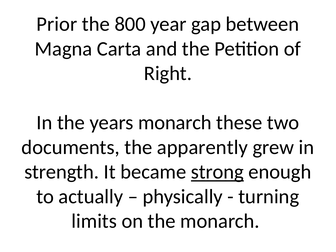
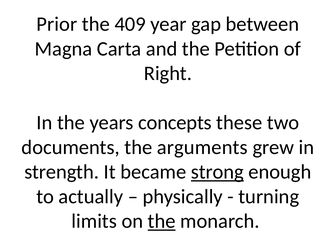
800: 800 -> 409
years monarch: monarch -> concepts
apparently: apparently -> arguments
the at (162, 221) underline: none -> present
